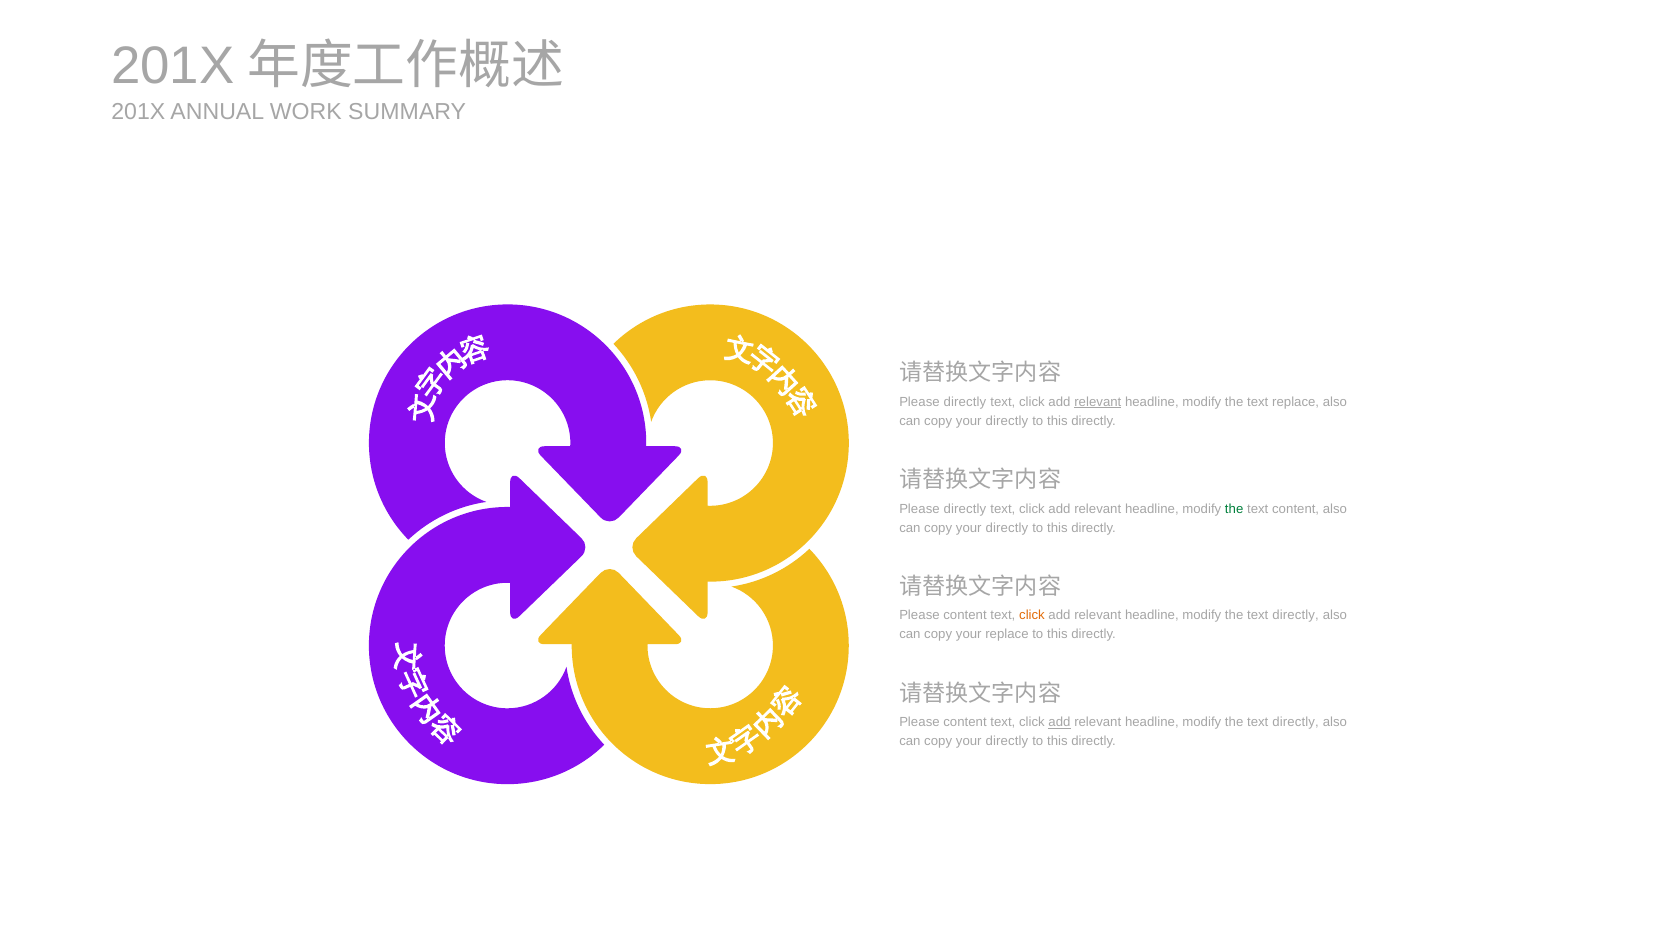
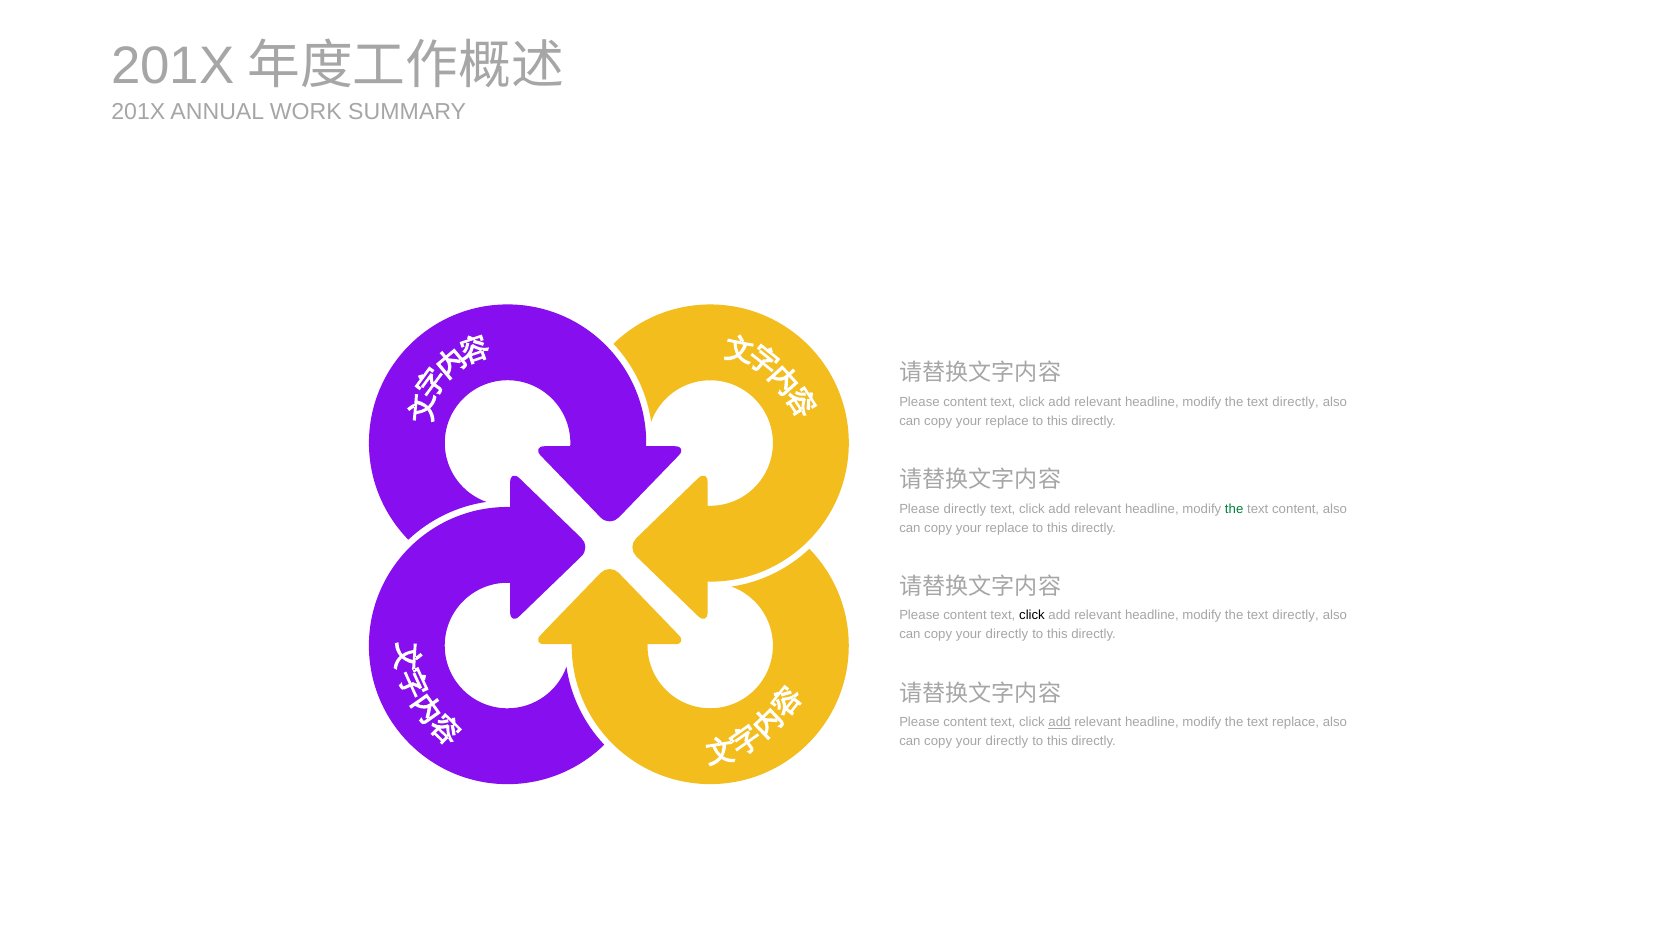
directly at (965, 402): directly -> content
relevant at (1098, 402) underline: present -> none
replace at (1296, 402): replace -> directly
directly at (1007, 421): directly -> replace
directly at (1007, 528): directly -> replace
click at (1032, 616) colour: orange -> black
replace at (1007, 635): replace -> directly
directly at (1296, 723): directly -> replace
